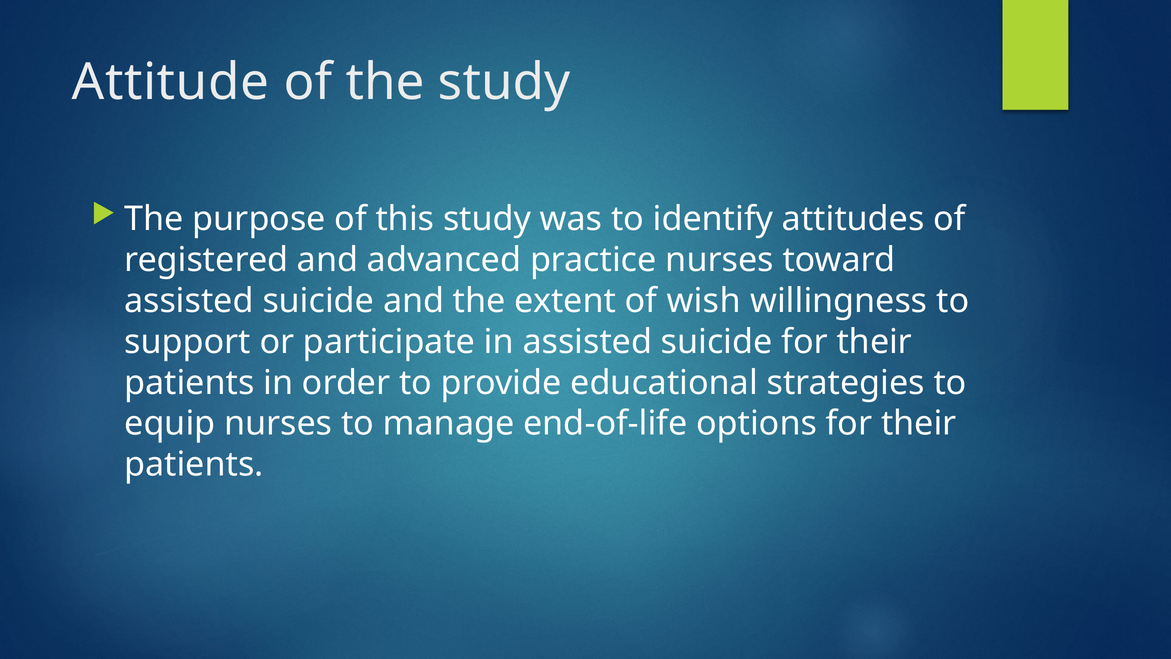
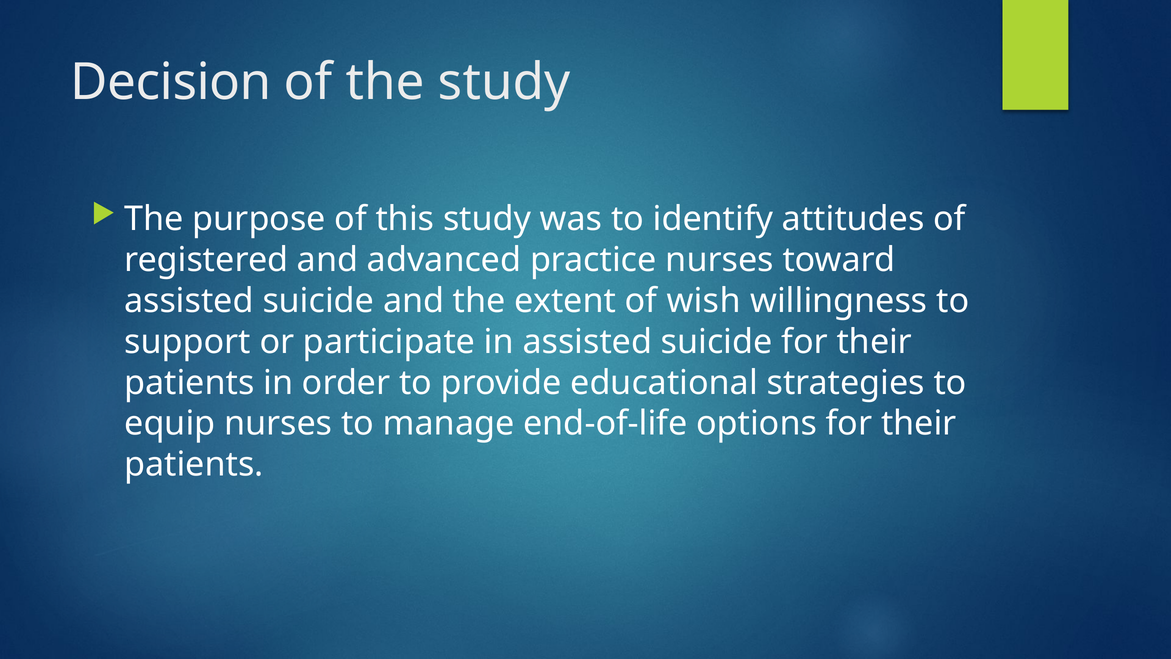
Attitude: Attitude -> Decision
